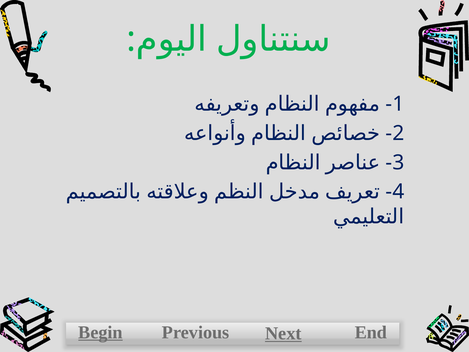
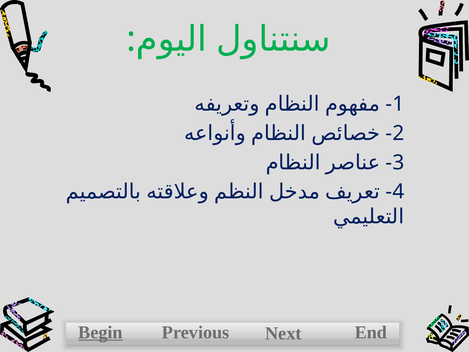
Next underline: present -> none
